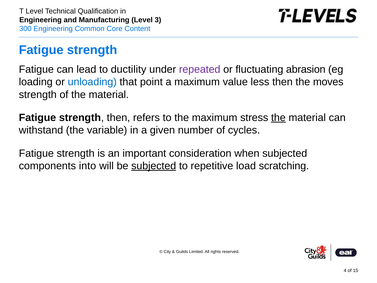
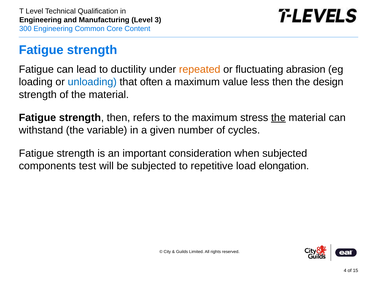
repeated colour: purple -> orange
point: point -> often
moves: moves -> design
into: into -> test
subjected at (154, 166) underline: present -> none
scratching: scratching -> elongation
